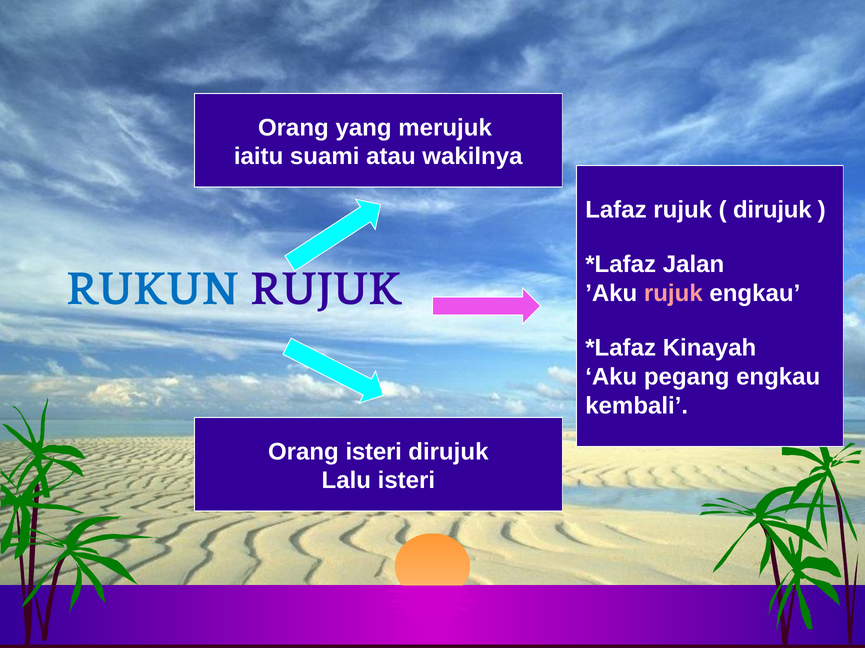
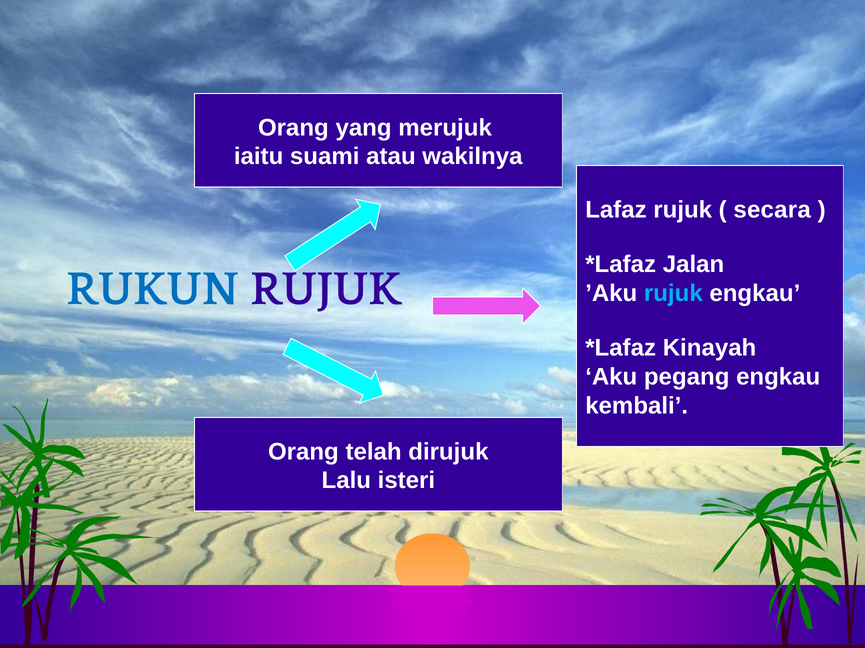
dirujuk at (772, 210): dirujuk -> secara
rujuk at (673, 294) colour: pink -> light blue
Orang isteri: isteri -> telah
